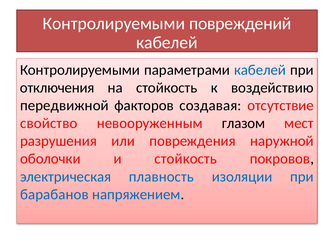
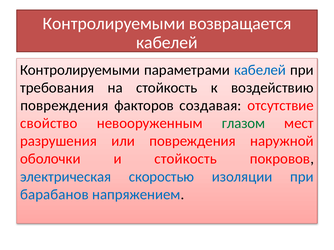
повреждений: повреждений -> возвращается
отключения: отключения -> требования
передвижной at (64, 106): передвижной -> повреждения
глазом colour: black -> green
плавность: плавность -> скоростью
